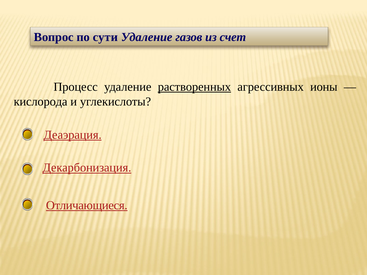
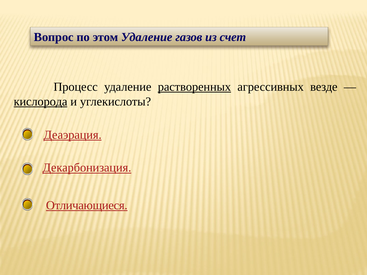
сути: сути -> этом
ионы: ионы -> везде
кислорода underline: none -> present
